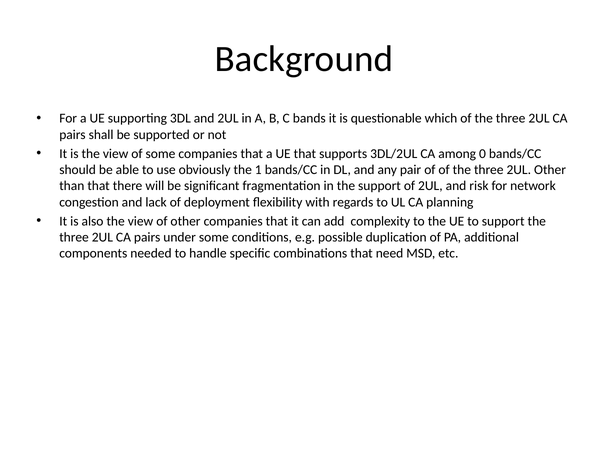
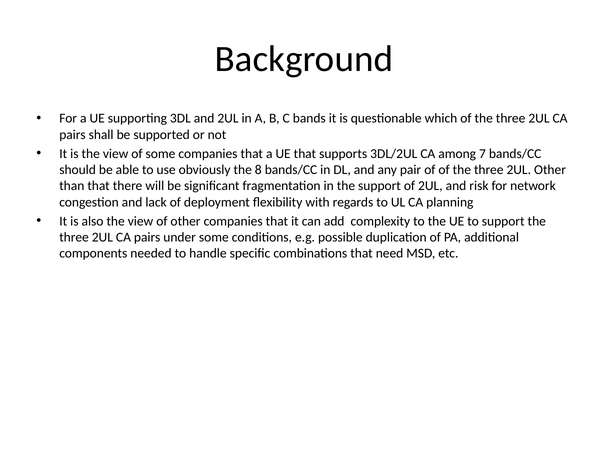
0: 0 -> 7
1: 1 -> 8
